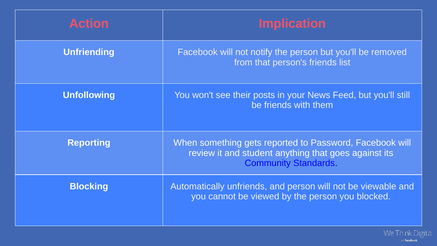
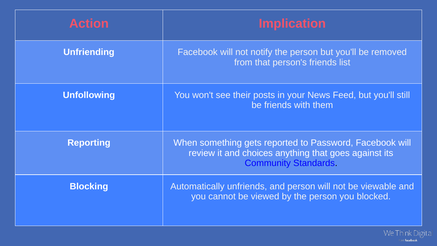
student: student -> choices
